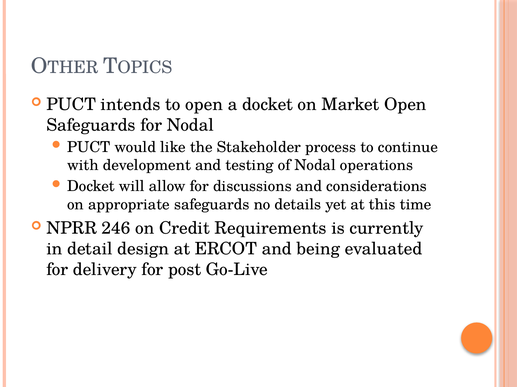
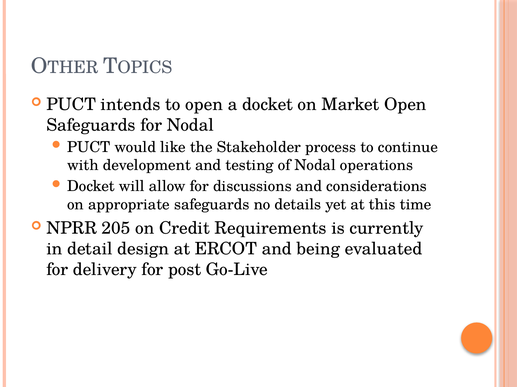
246: 246 -> 205
